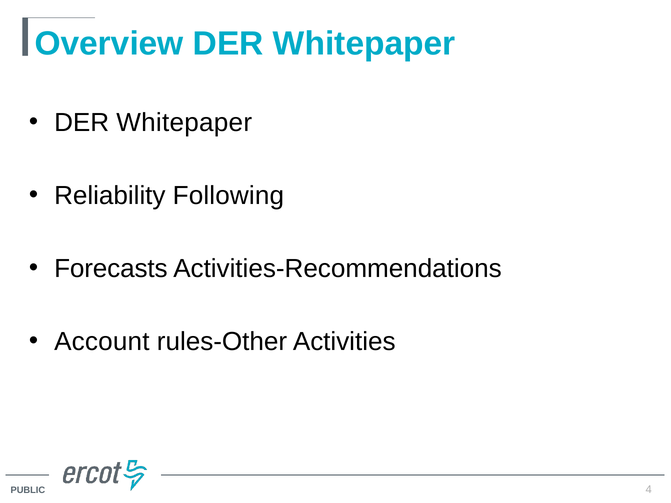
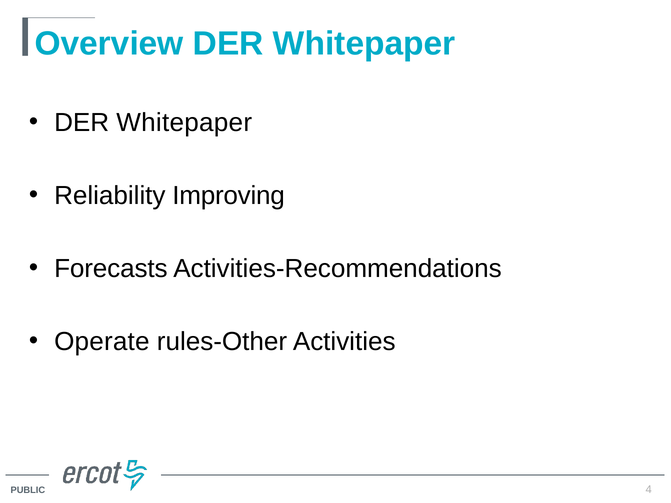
Following: Following -> Improving
Account: Account -> Operate
